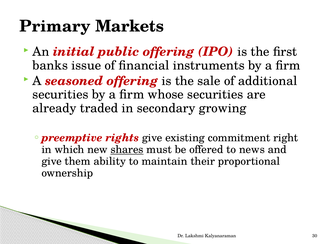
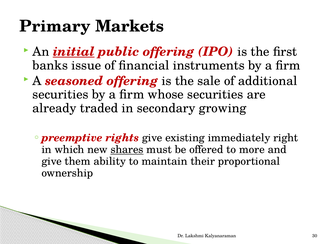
initial underline: none -> present
commitment: commitment -> immediately
news: news -> more
